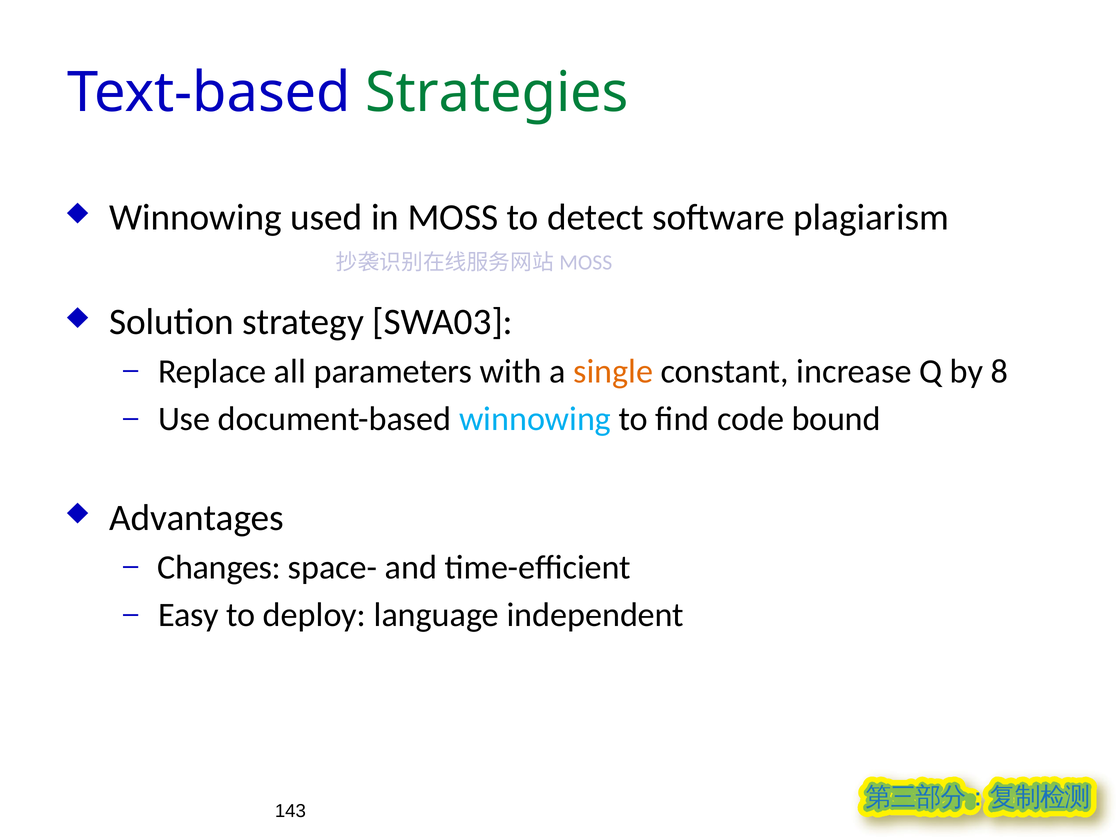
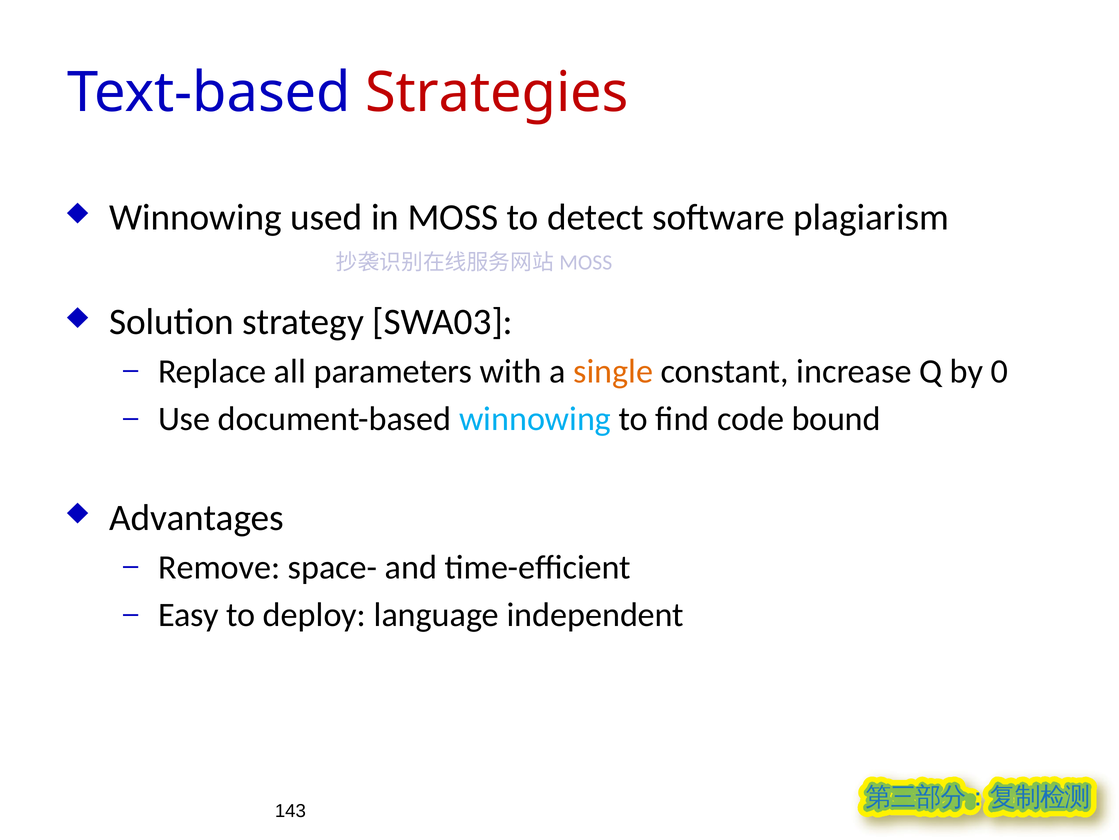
Strategies colour: green -> red
8: 8 -> 0
Changes: Changes -> Remove
